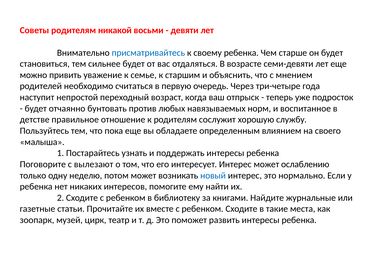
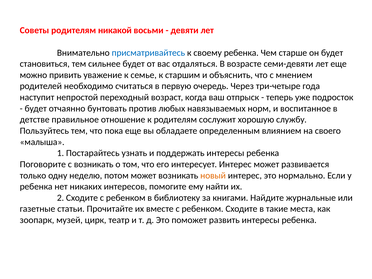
с вылезают: вылезают -> возникать
ослаблению: ослаблению -> развивается
новый colour: blue -> orange
